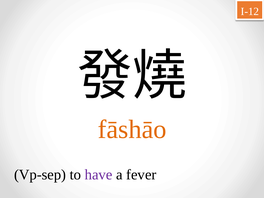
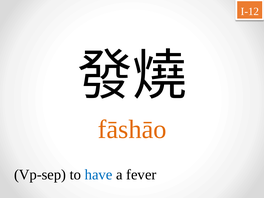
have colour: purple -> blue
